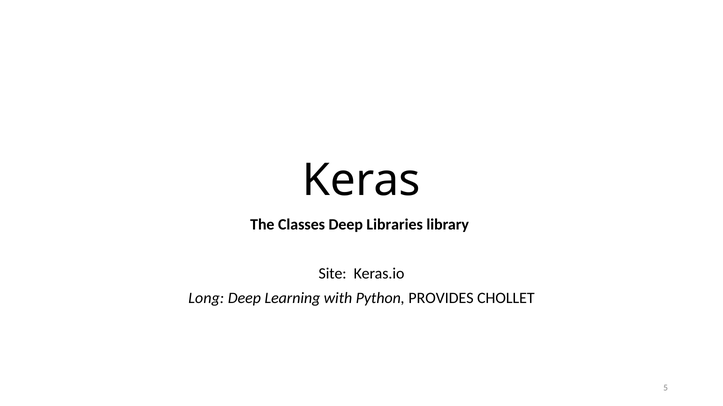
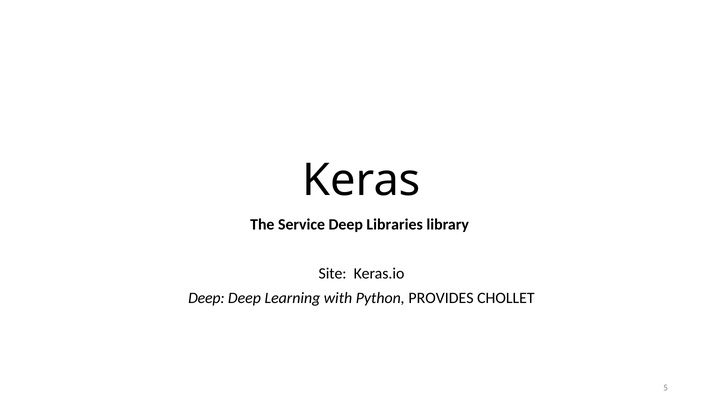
Classes: Classes -> Service
Long at (206, 299): Long -> Deep
